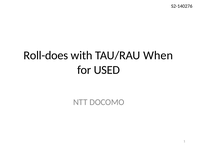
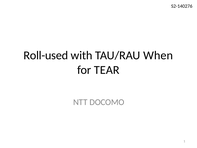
Roll-does: Roll-does -> Roll-used
USED: USED -> TEAR
